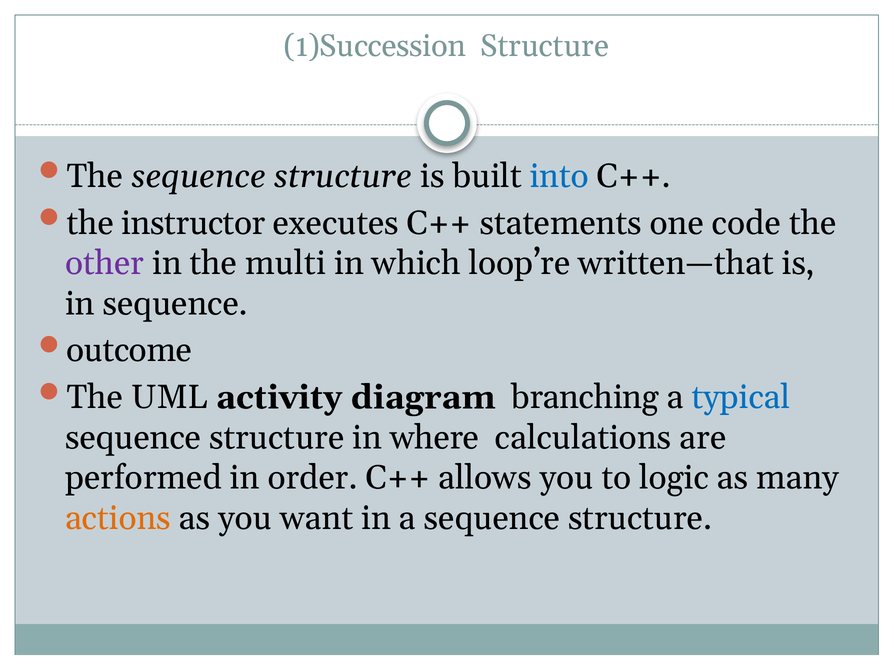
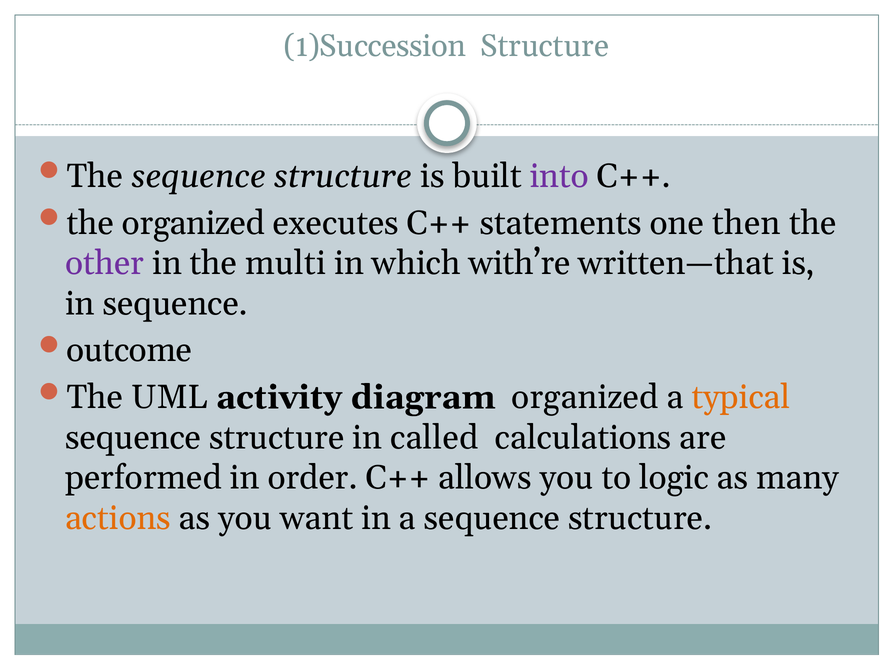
into colour: blue -> purple
the instructor: instructor -> organized
code: code -> then
loop’re: loop’re -> with’re
diagram branching: branching -> organized
typical colour: blue -> orange
where: where -> called
